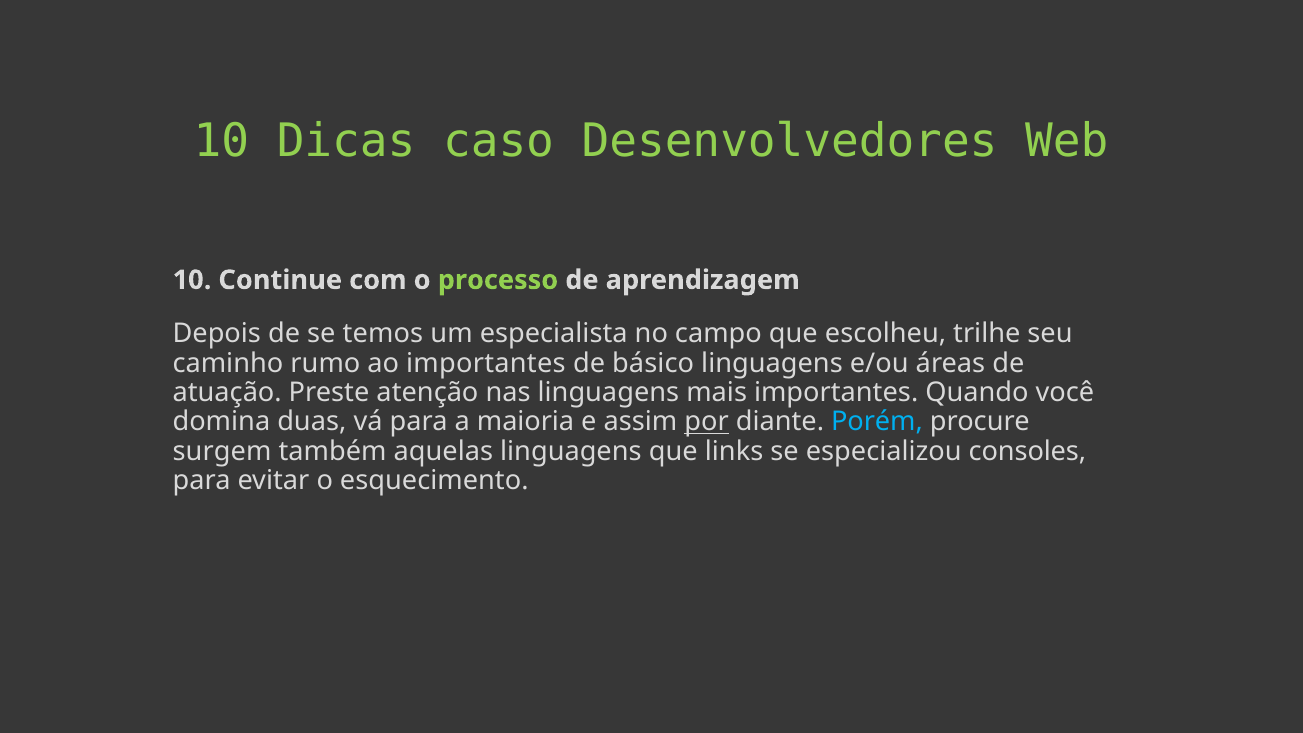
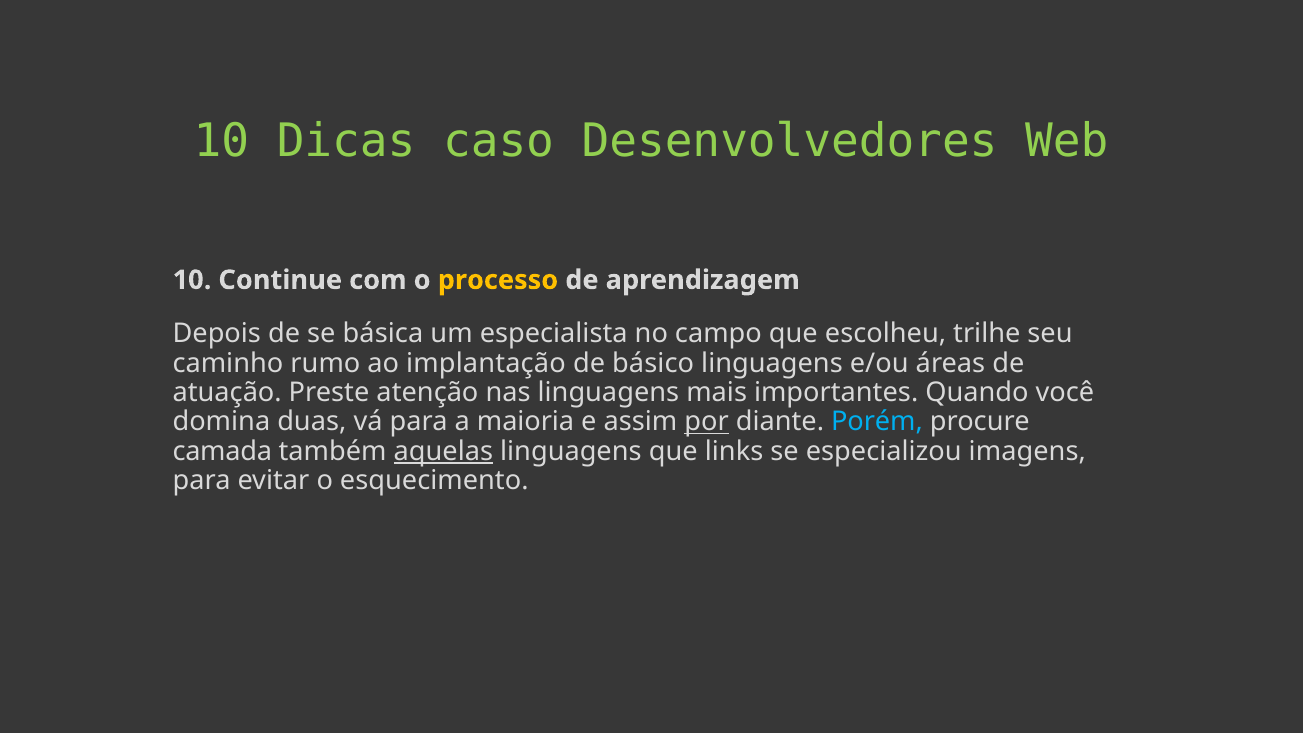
processo colour: light green -> yellow
temos: temos -> básica
ao importantes: importantes -> implantação
surgem: surgem -> camada
aquelas underline: none -> present
consoles: consoles -> imagens
